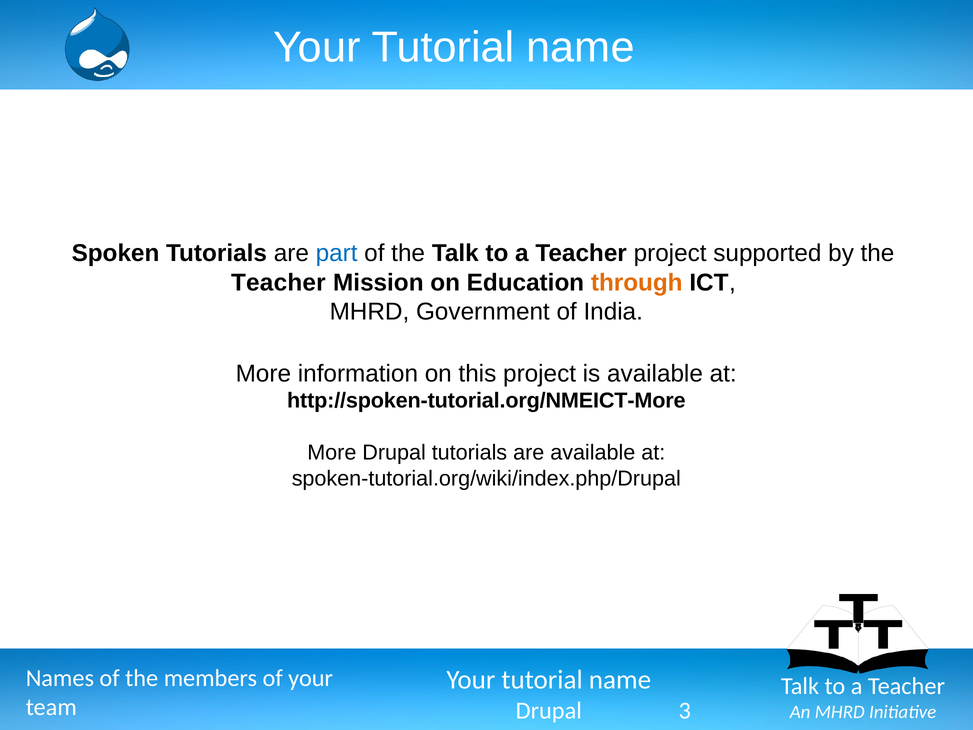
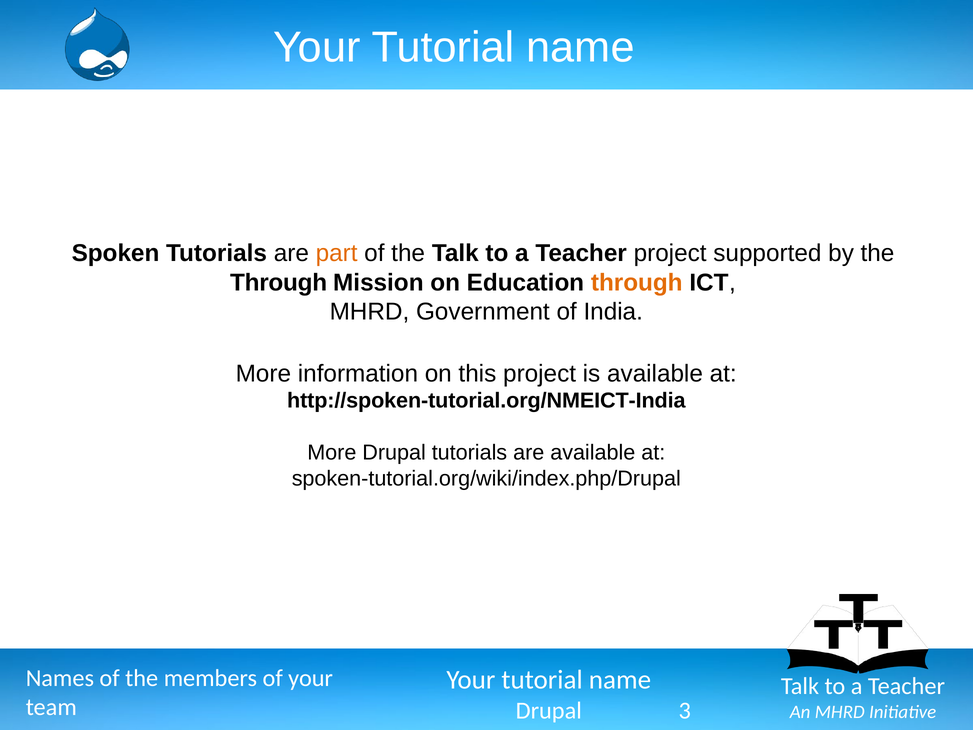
part colour: blue -> orange
Teacher at (278, 283): Teacher -> Through
http://spoken-tutorial.org/NMEICT-More: http://spoken-tutorial.org/NMEICT-More -> http://spoken-tutorial.org/NMEICT-India
